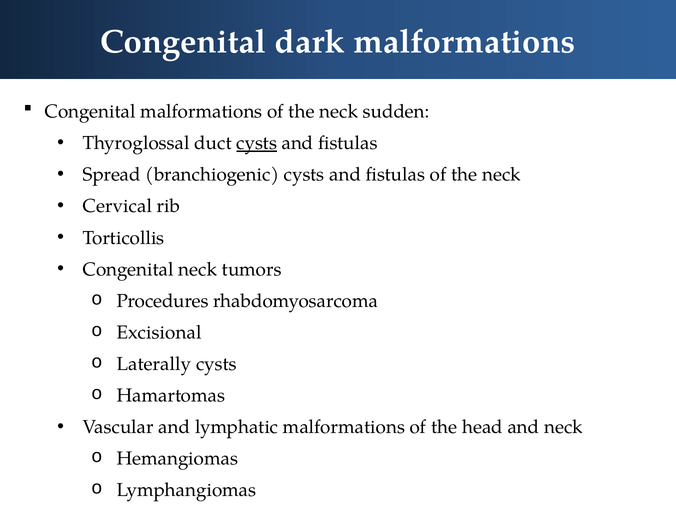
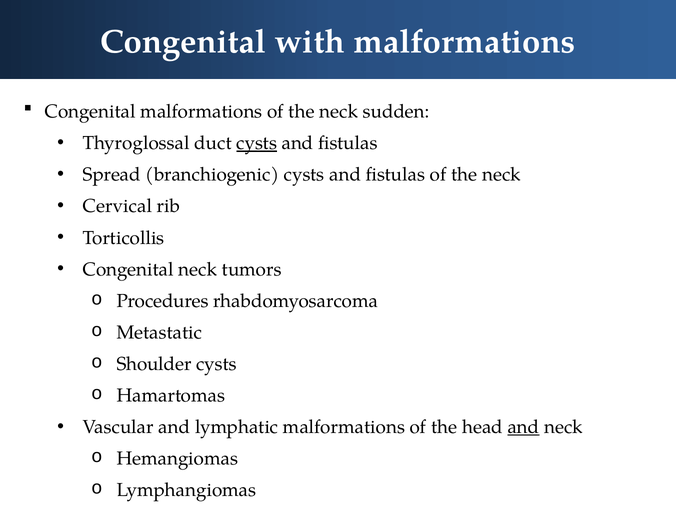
dark: dark -> with
Excisional: Excisional -> Metastatic
Laterally: Laterally -> Shoulder
and at (523, 427) underline: none -> present
